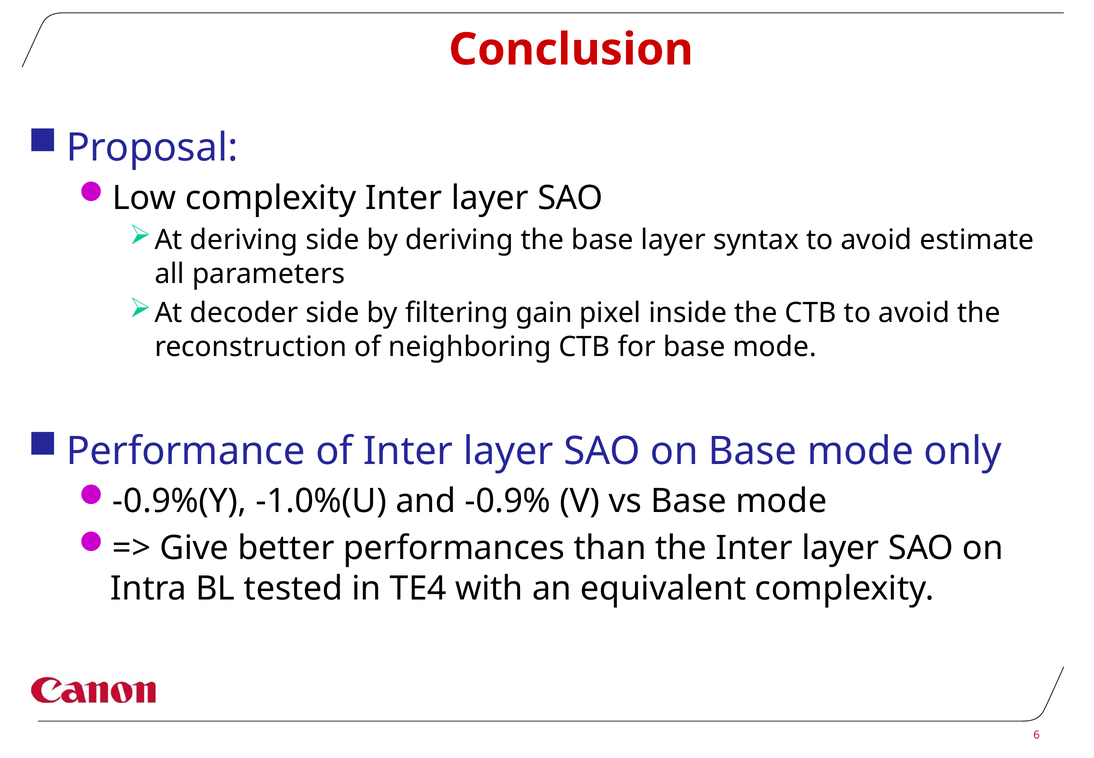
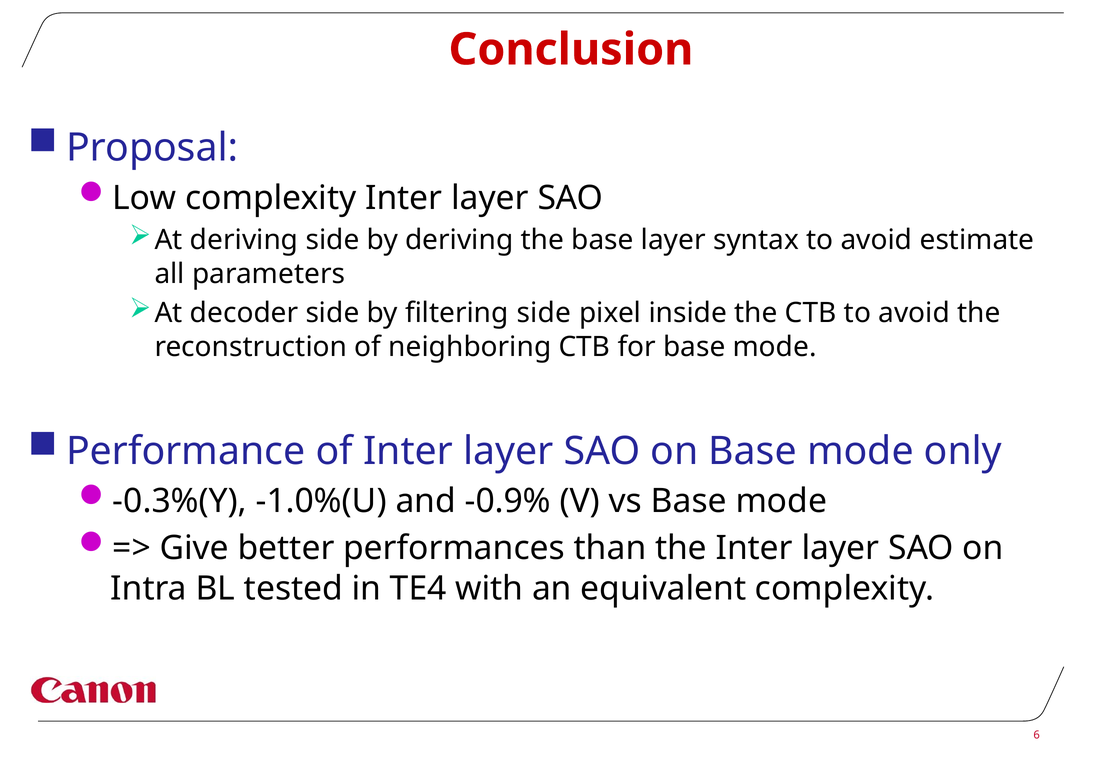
filtering gain: gain -> side
-0.9%(Y: -0.9%(Y -> -0.3%(Y
